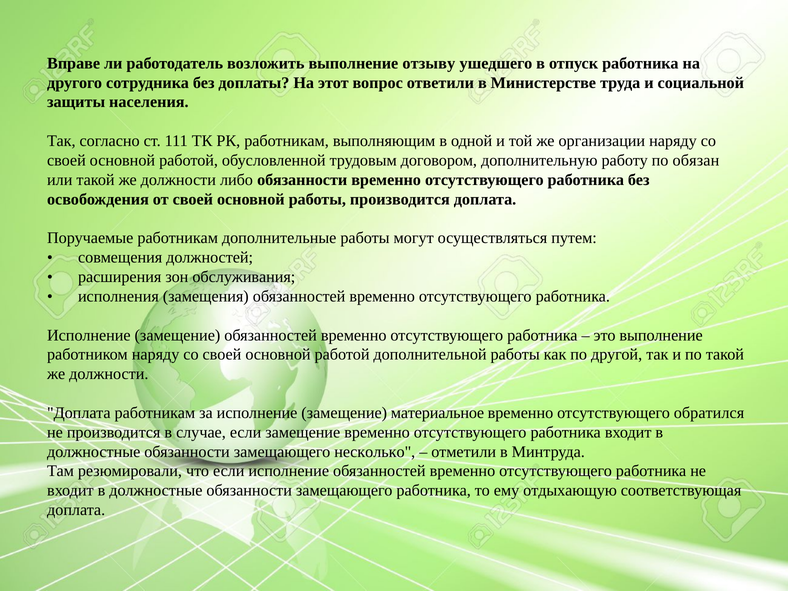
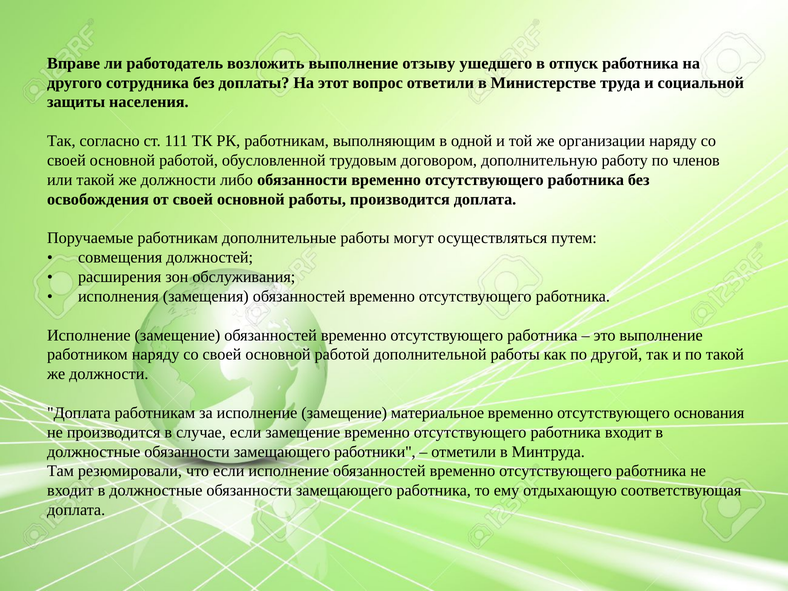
обязан: обязан -> членов
обратился: обратился -> основания
несколько: несколько -> работники
